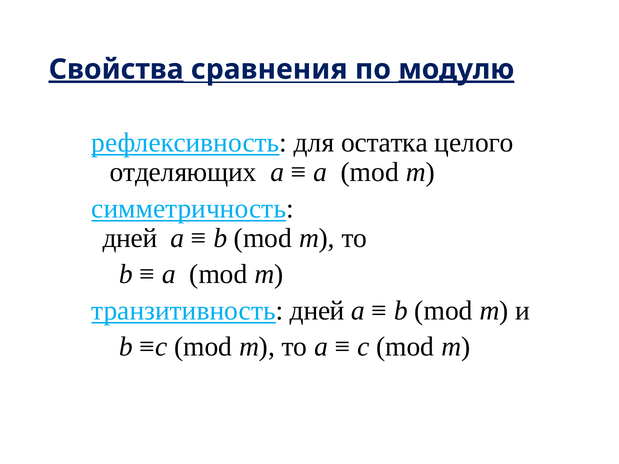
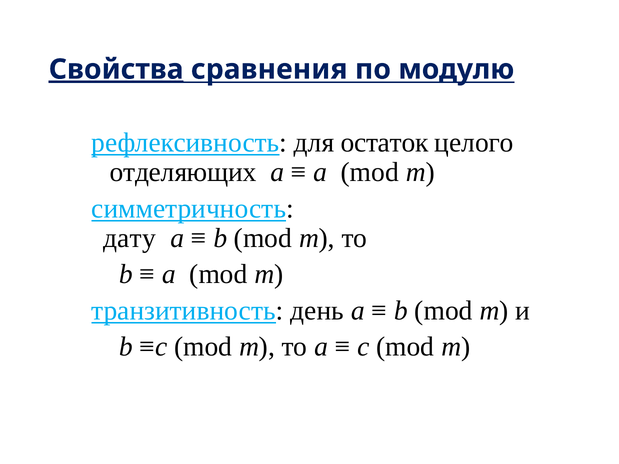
модулю underline: present -> none
остатка: остатка -> остаток
дней at (130, 238): дней -> дату
транзитивность дней: дней -> день
